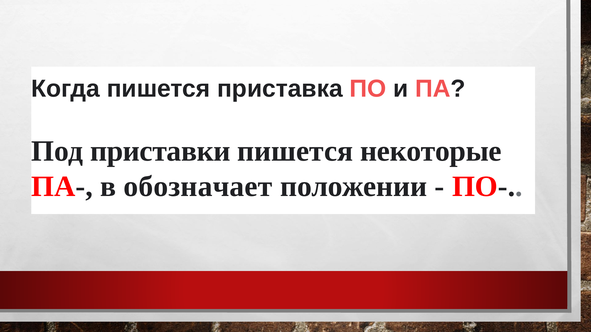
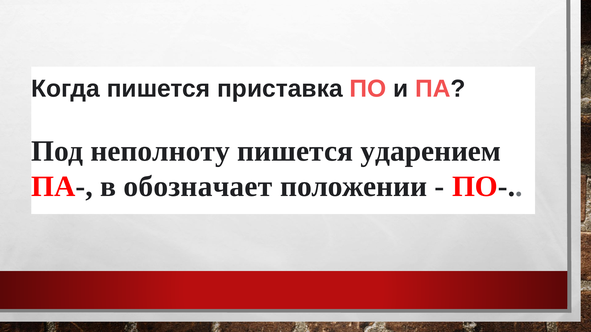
приставки: приставки -> неполноту
некоторые: некоторые -> ударением
